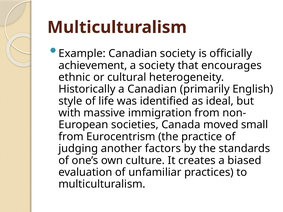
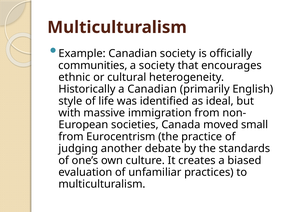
achievement: achievement -> communities
factors: factors -> debate
